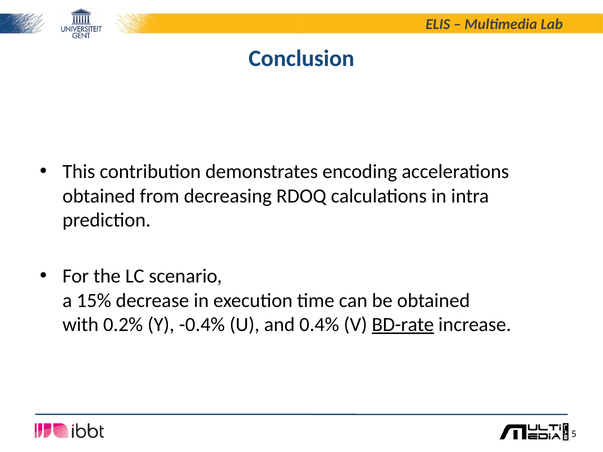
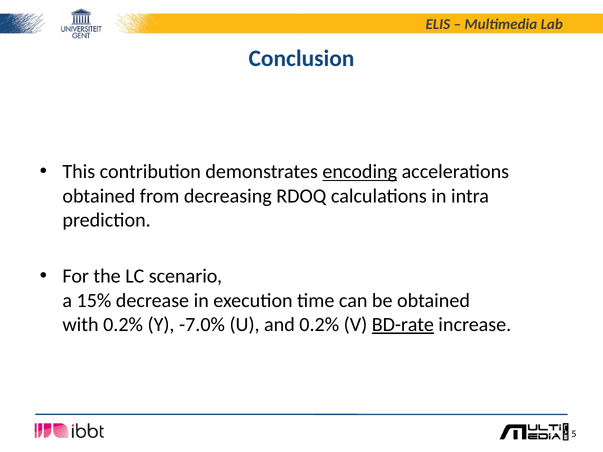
encoding underline: none -> present
-0.4%: -0.4% -> -7.0%
and 0.4%: 0.4% -> 0.2%
